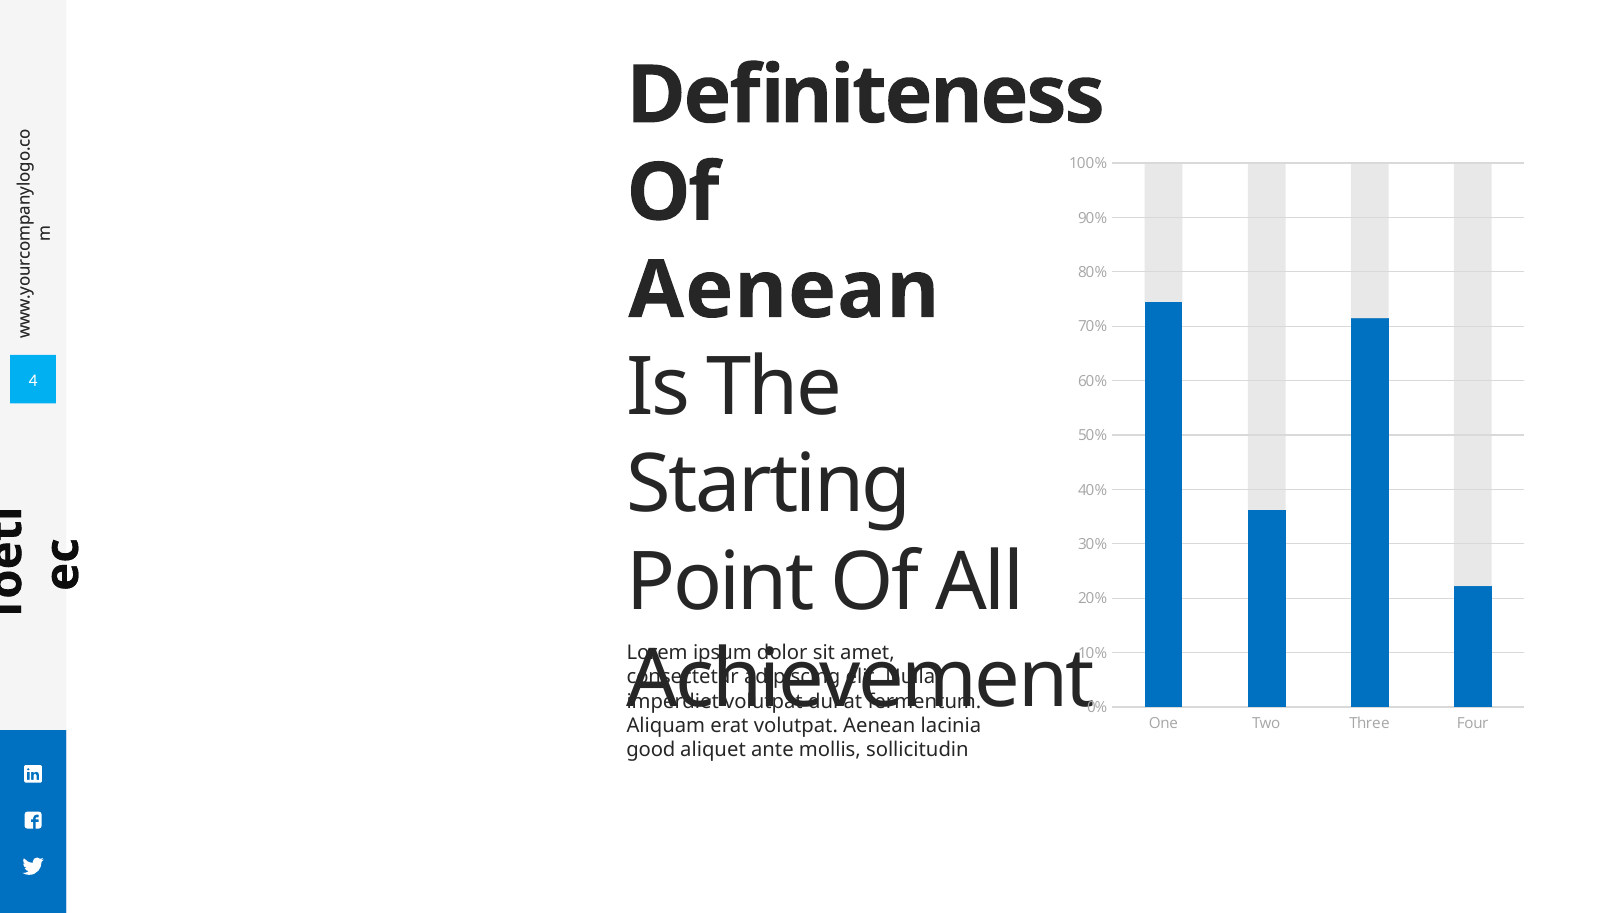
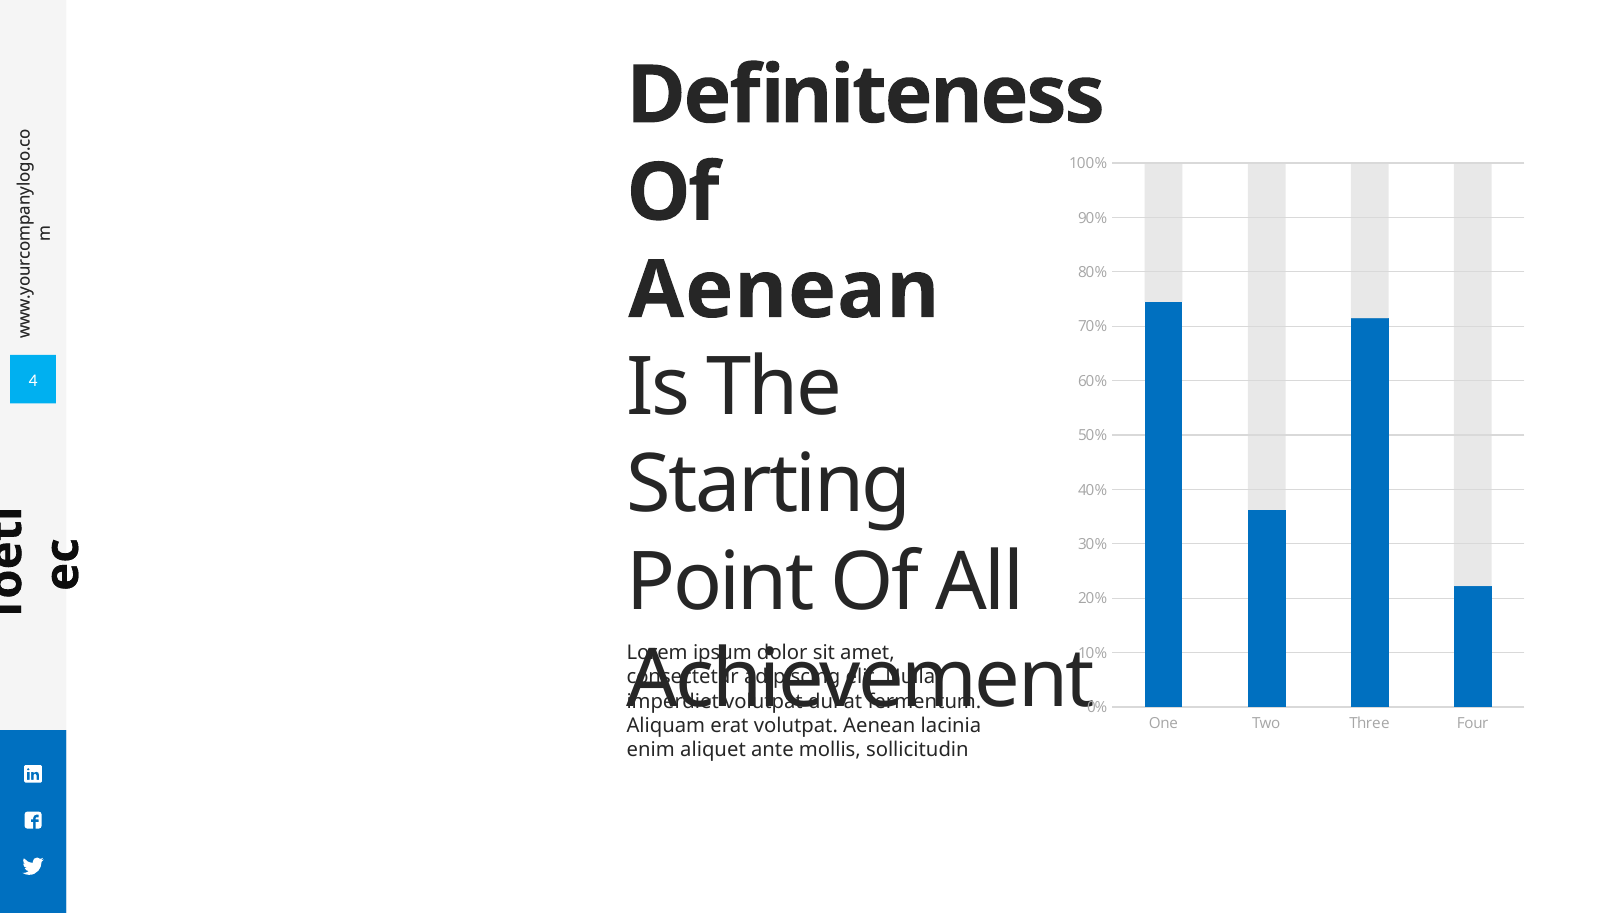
good: good -> enim
